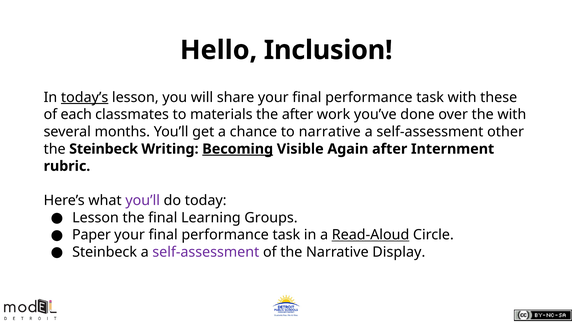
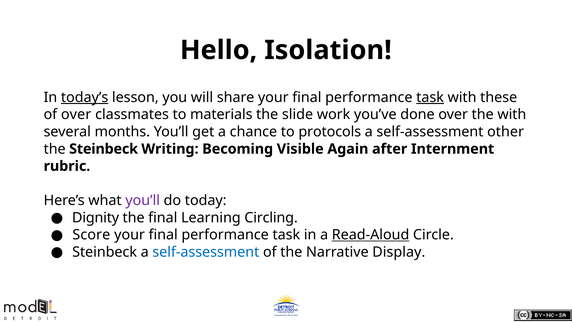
Inclusion: Inclusion -> Isolation
task at (430, 97) underline: none -> present
of each: each -> over
the after: after -> slide
to narrative: narrative -> protocols
Becoming underline: present -> none
Lesson at (96, 217): Lesson -> Dignity
Groups: Groups -> Circling
Paper: Paper -> Score
self-assessment at (206, 252) colour: purple -> blue
